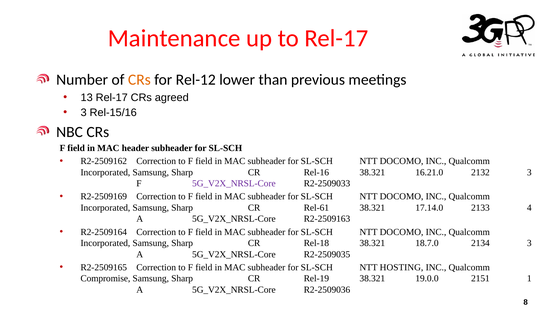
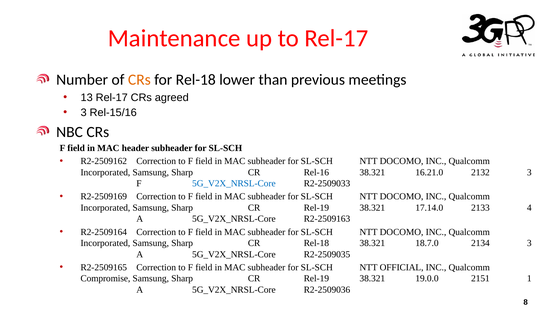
for Rel-12: Rel-12 -> Rel-18
5G_V2X_NRSL-Core at (234, 183) colour: purple -> blue
Rel-61 at (316, 208): Rel-61 -> Rel-19
HOSTING: HOSTING -> OFFICIAL
